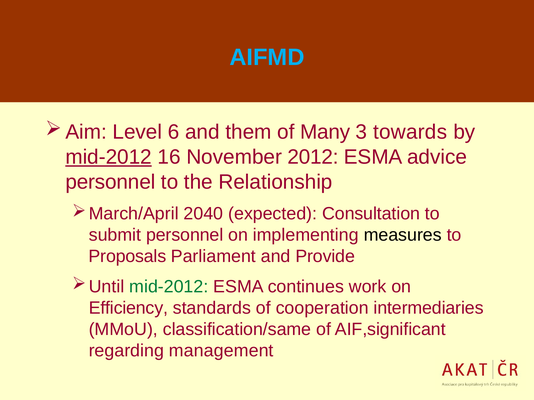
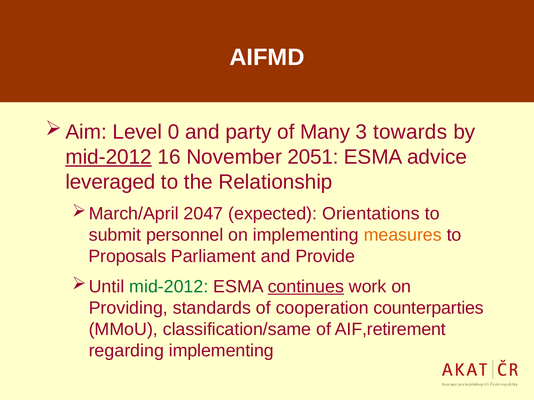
AIFMD colour: light blue -> white
6: 6 -> 0
them: them -> party
2012: 2012 -> 2051
personnel at (110, 182): personnel -> leveraged
2040: 2040 -> 2047
Consultation: Consultation -> Orientations
measures colour: black -> orange
continues underline: none -> present
Efficiency: Efficiency -> Providing
intermediaries: intermediaries -> counterparties
AIF,significant: AIF,significant -> AIF,retirement
regarding management: management -> implementing
